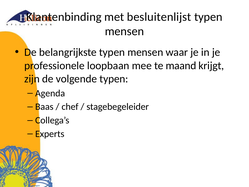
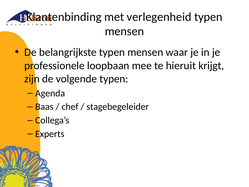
besluitenlijst: besluitenlijst -> verlegenheid
maand: maand -> hieruit
